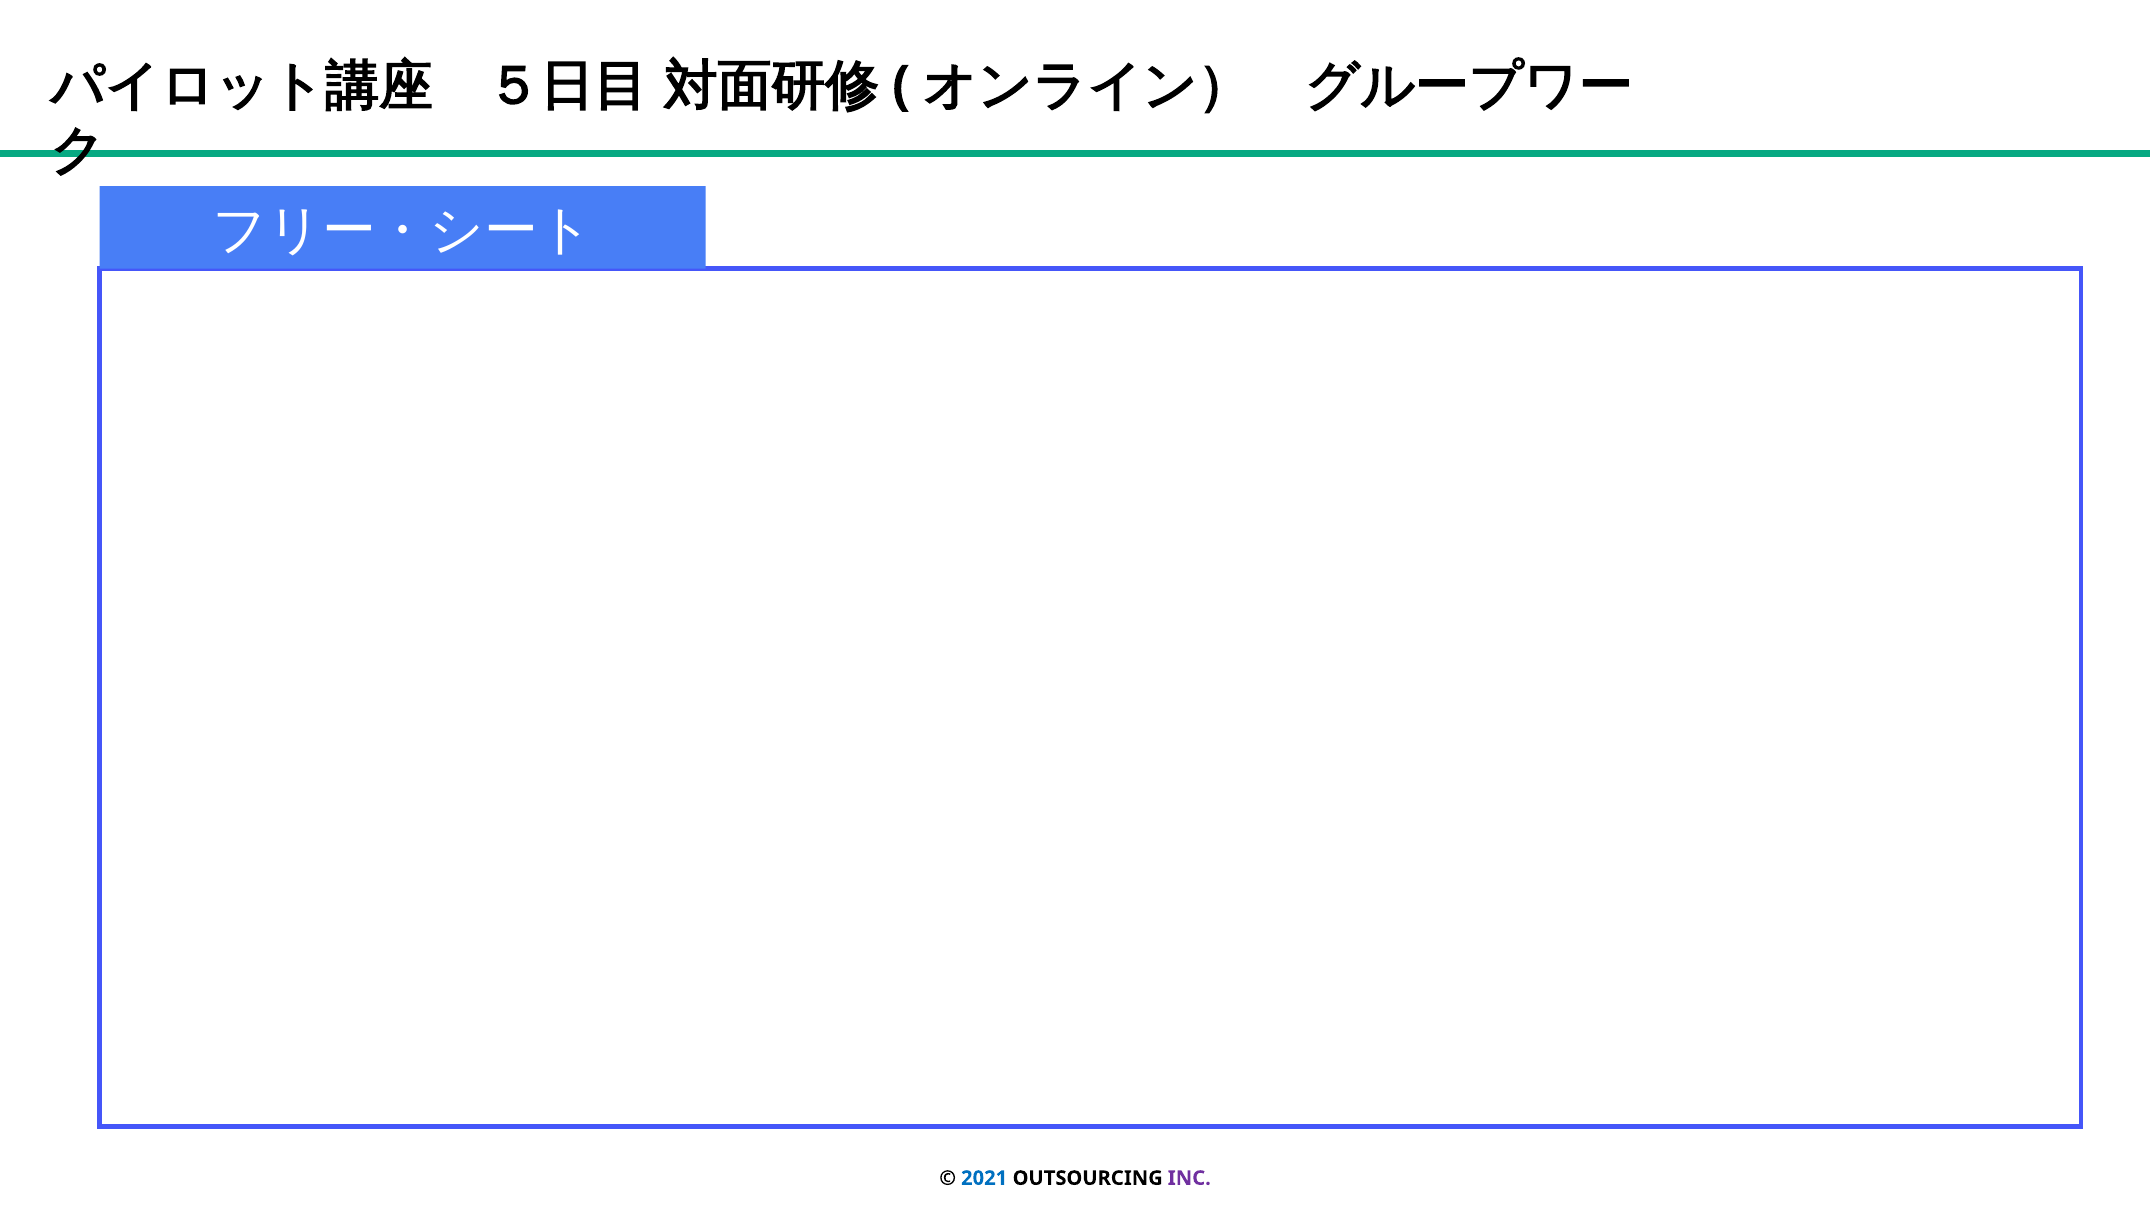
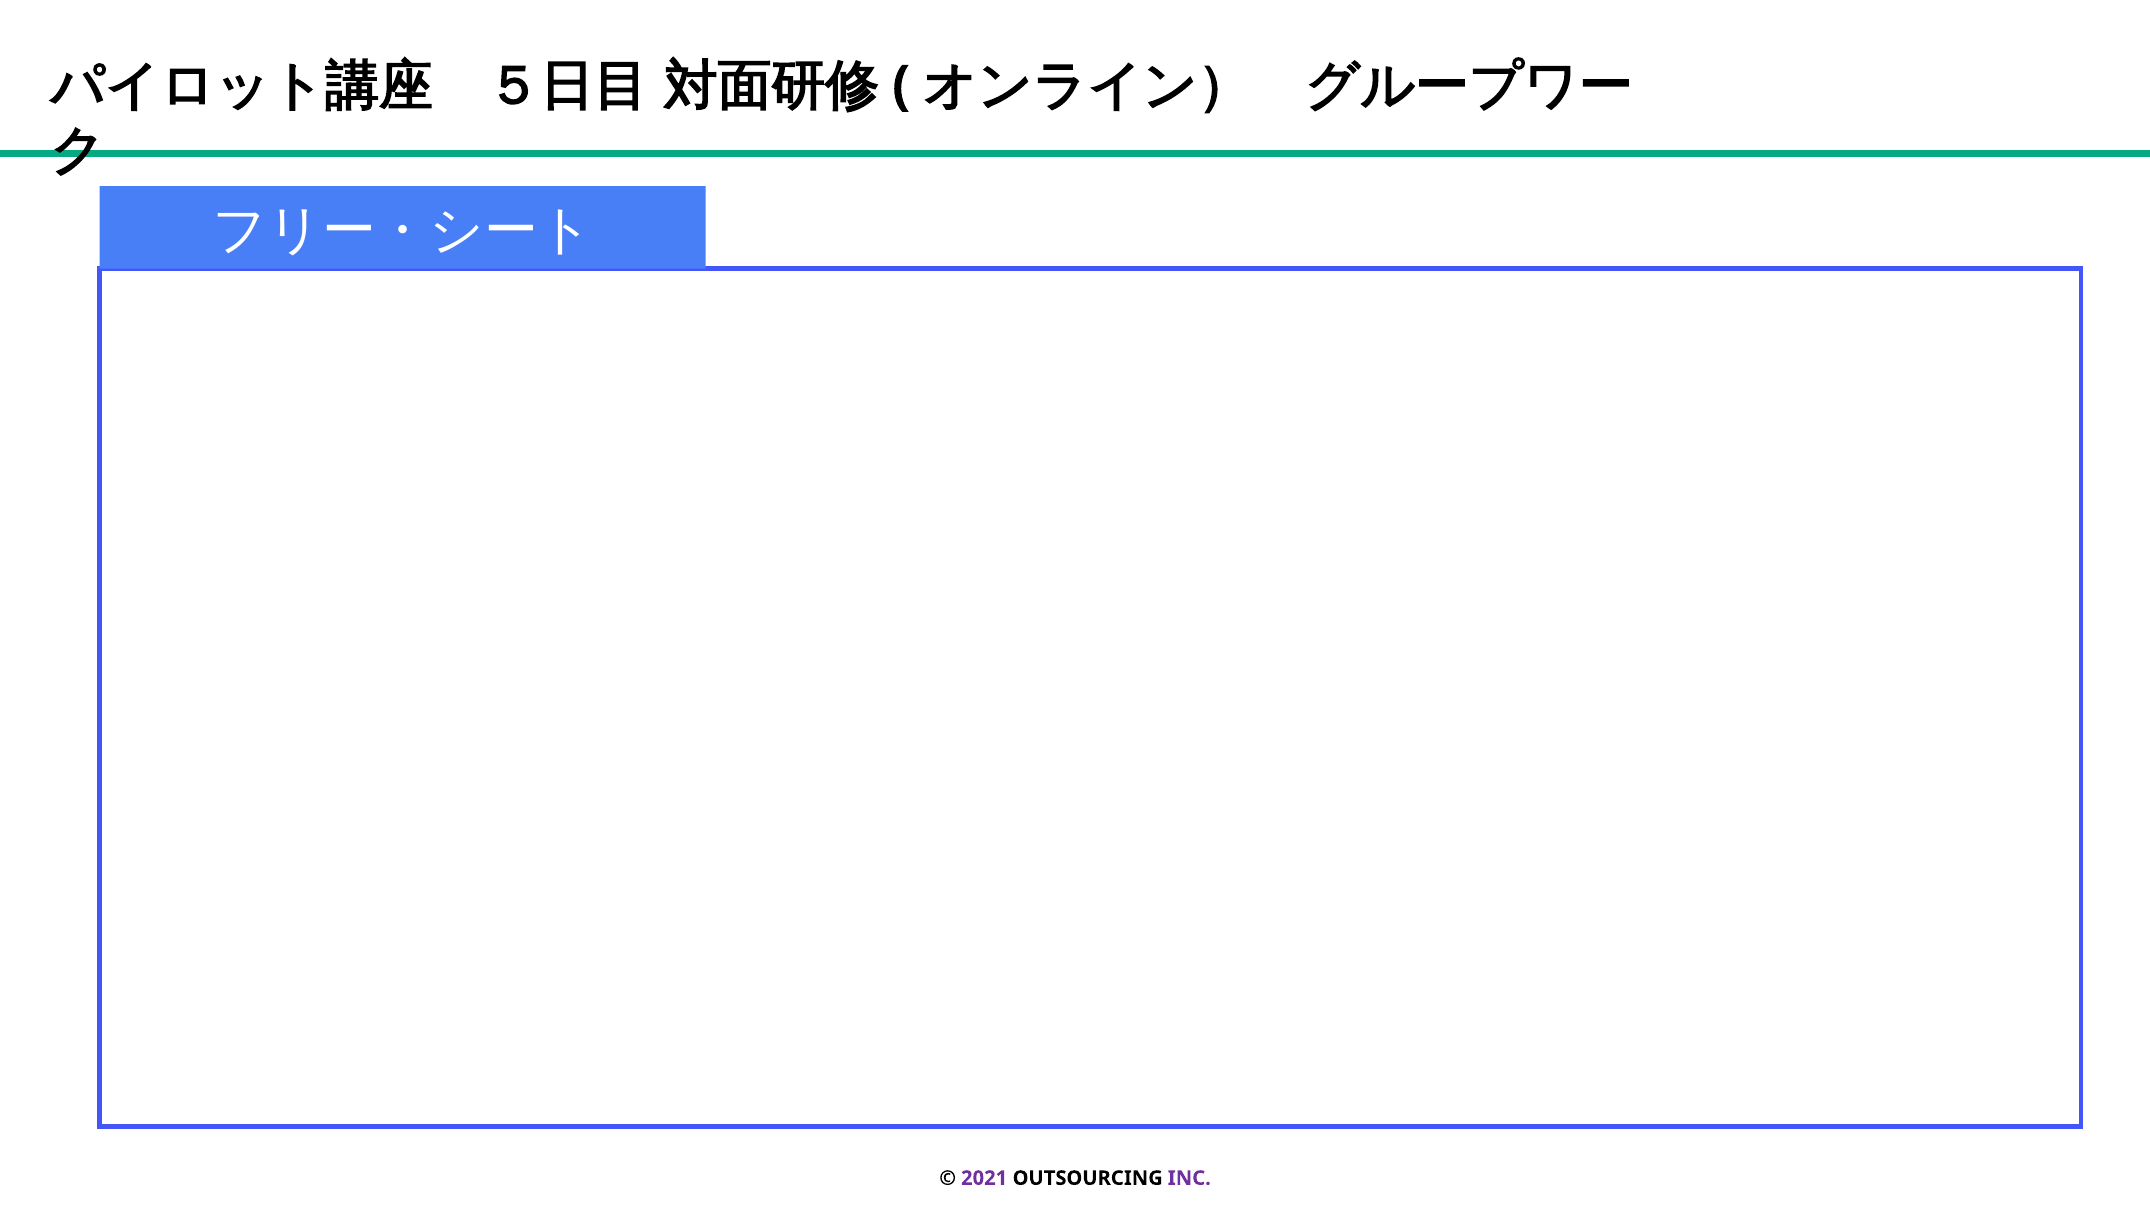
2021 colour: blue -> purple
